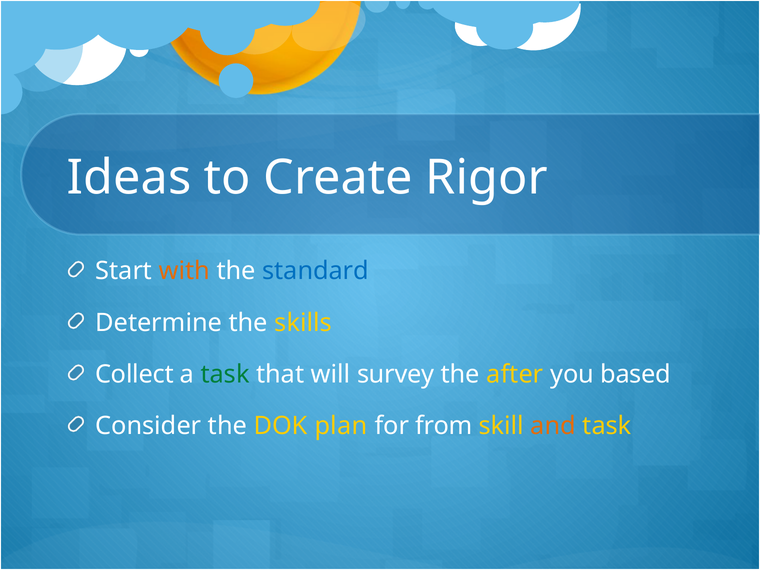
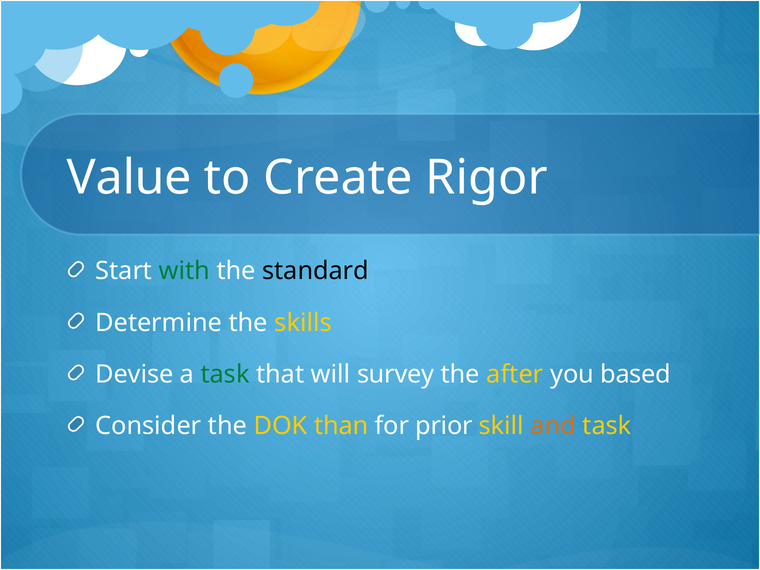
Ideas: Ideas -> Value
with colour: orange -> green
standard colour: blue -> black
Collect: Collect -> Devise
plan: plan -> than
from: from -> prior
